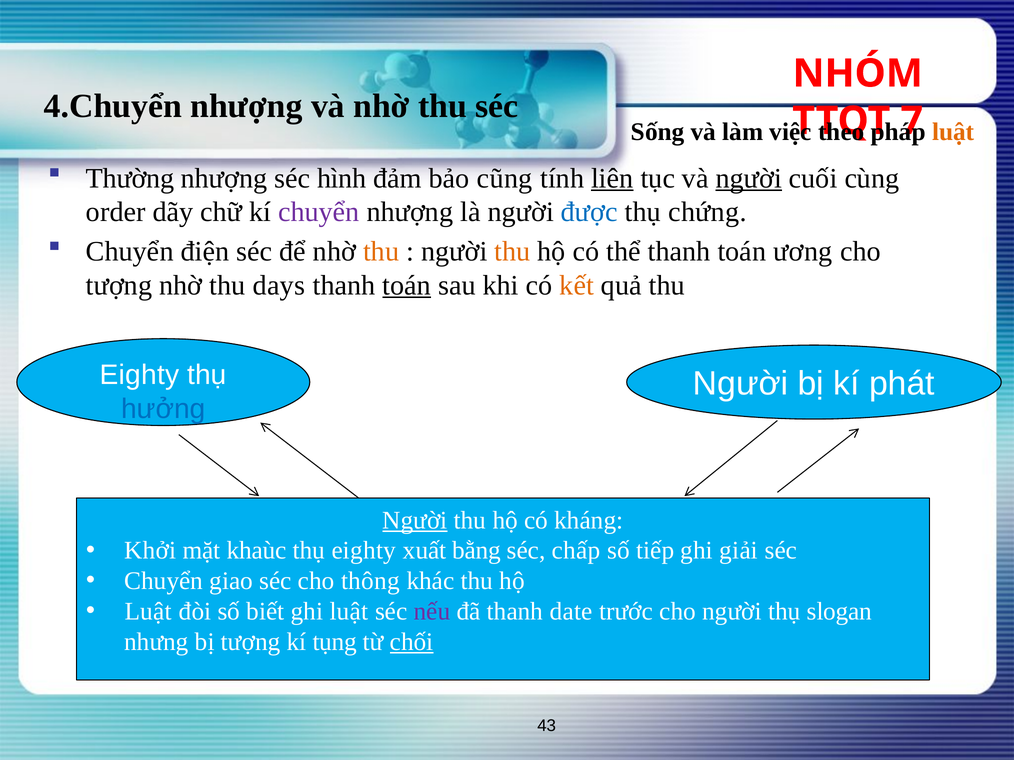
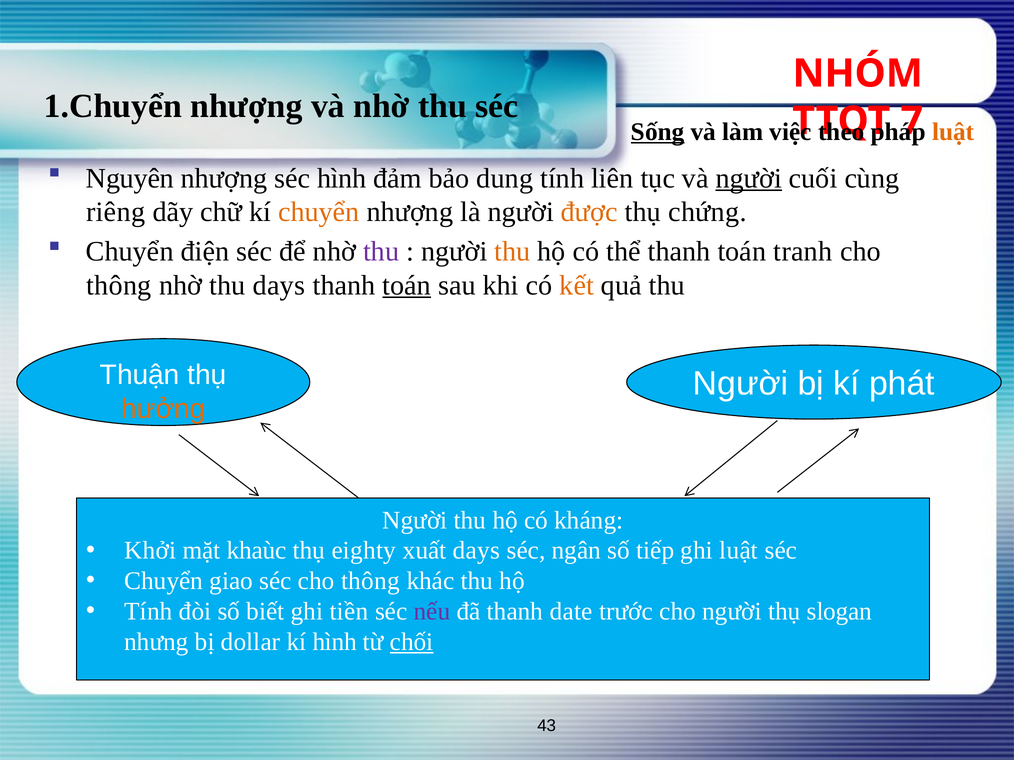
4.Chuyển: 4.Chuyển -> 1.Chuyển
Sống underline: none -> present
Thường: Thường -> Nguyên
cũng: cũng -> dung
liên underline: present -> none
order: order -> riêng
chuyển at (319, 212) colour: purple -> orange
được colour: blue -> orange
thu at (381, 252) colour: orange -> purple
ương: ương -> tranh
tượng at (119, 285): tượng -> thông
Eighty at (140, 375): Eighty -> Thuận
hưởng colour: blue -> orange
Người at (415, 521) underline: present -> none
xuất bằng: bằng -> days
chấp: chấp -> ngân
ghi giải: giải -> luật
Luật at (148, 612): Luật -> Tính
ghi luật: luật -> tiền
bị tượng: tượng -> dollar
kí tụng: tụng -> hình
